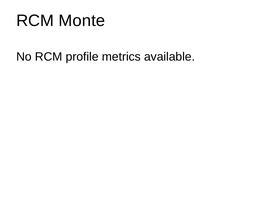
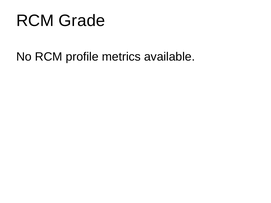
Monte: Monte -> Grade
